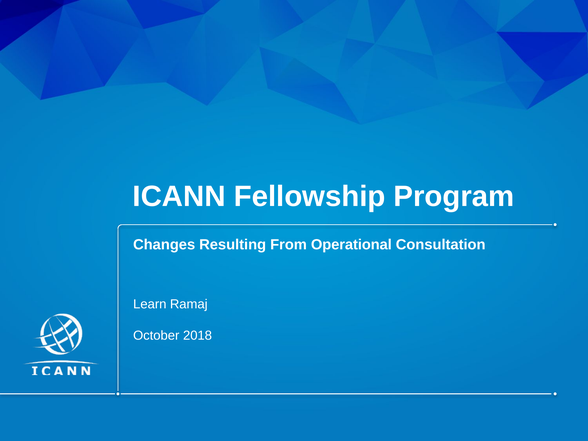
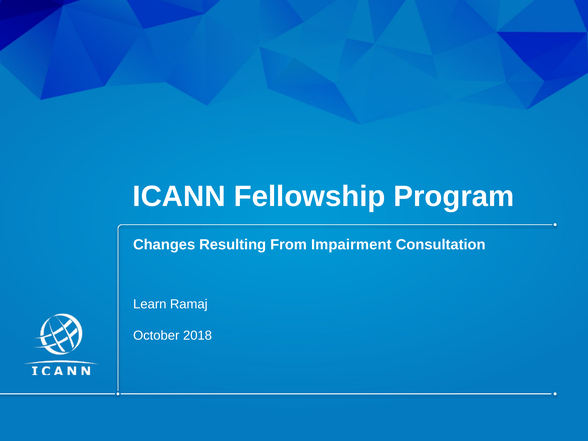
Operational: Operational -> Impairment
